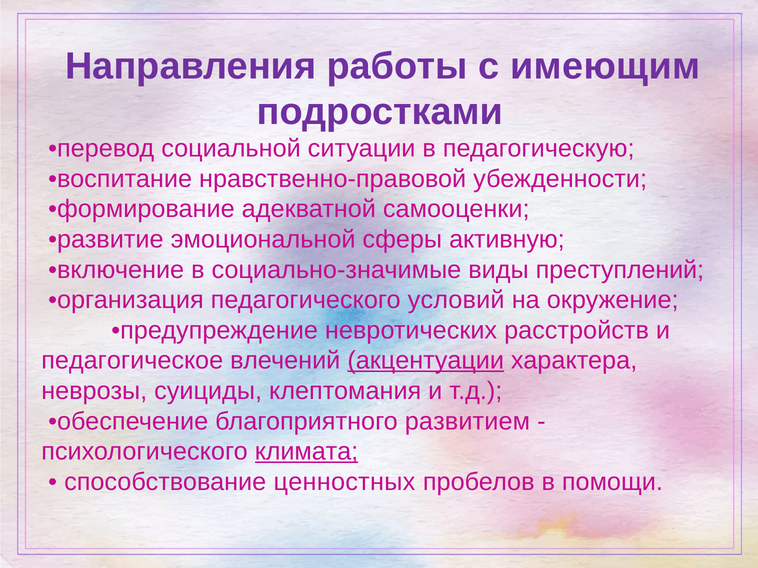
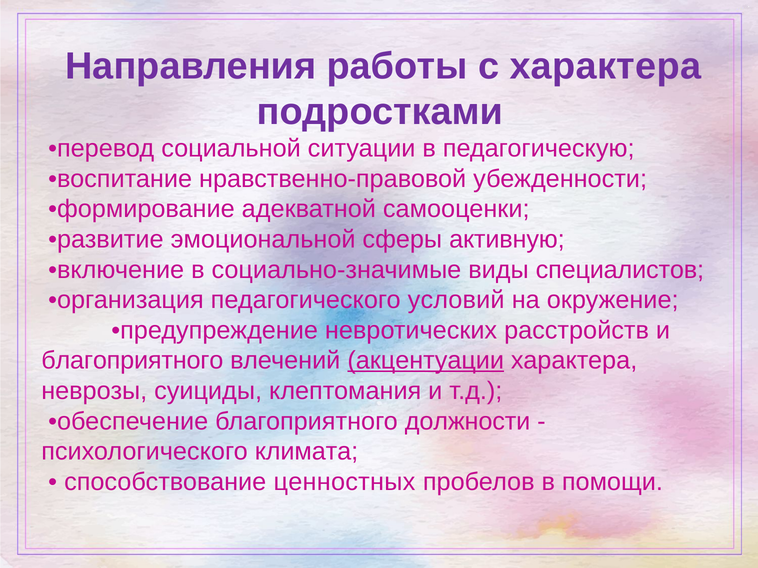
с имеющим: имеющим -> характера
преступлений: преступлений -> специалистов
педагогическое at (132, 361): педагогическое -> благоприятного
развитием: развитием -> должности
климата underline: present -> none
